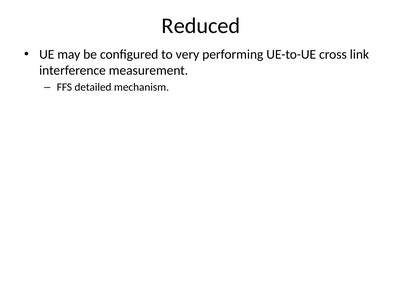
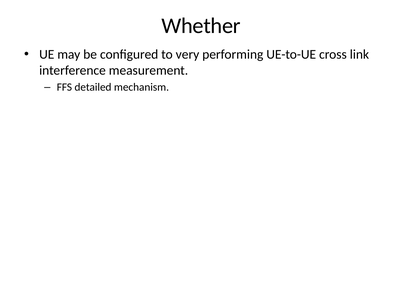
Reduced: Reduced -> Whether
